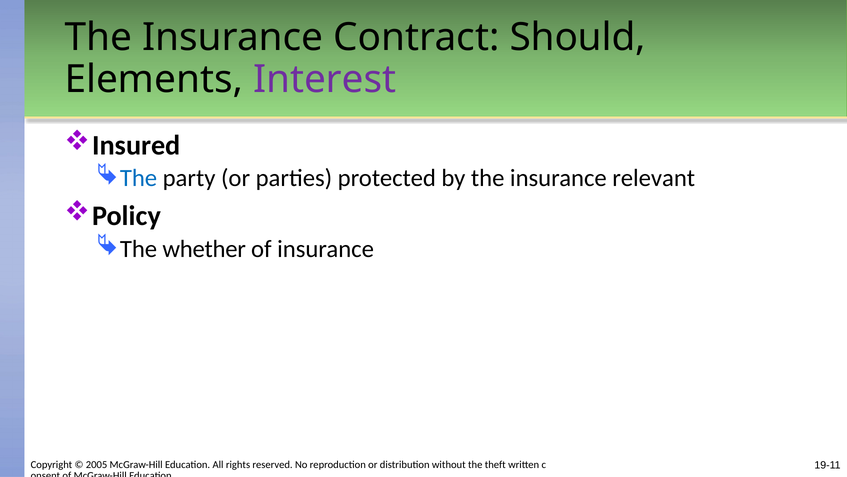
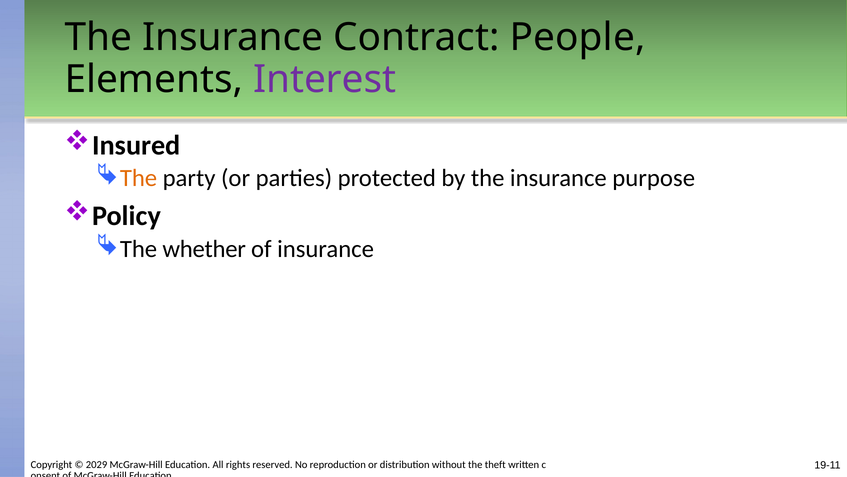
Should: Should -> People
The at (139, 178) colour: blue -> orange
relevant: relevant -> purpose
2005: 2005 -> 2029
